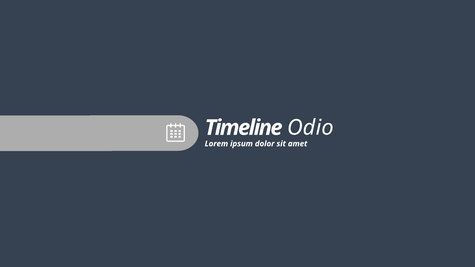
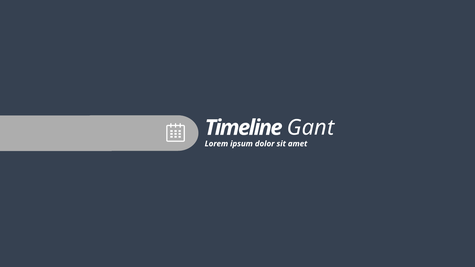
Odio: Odio -> Gant
